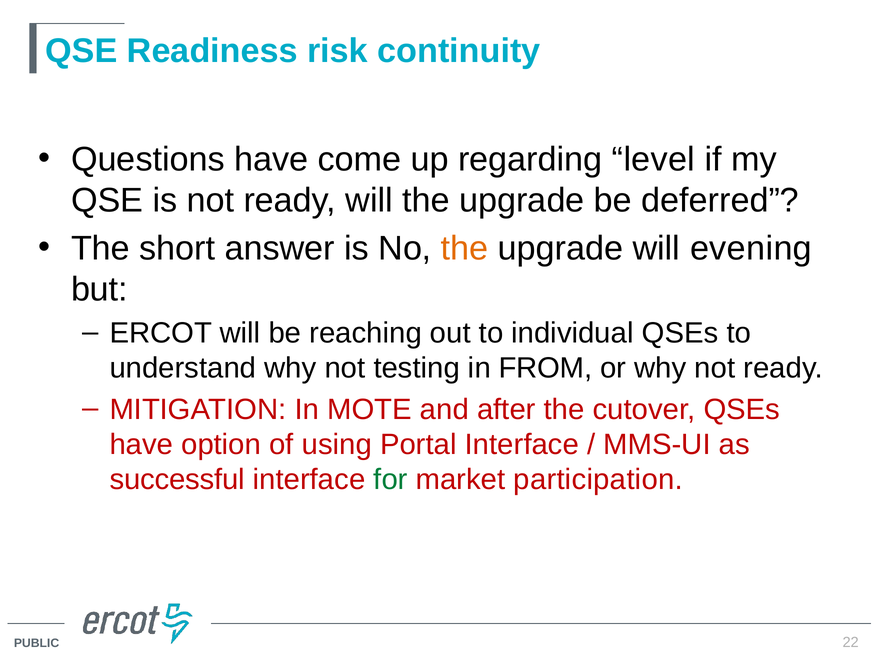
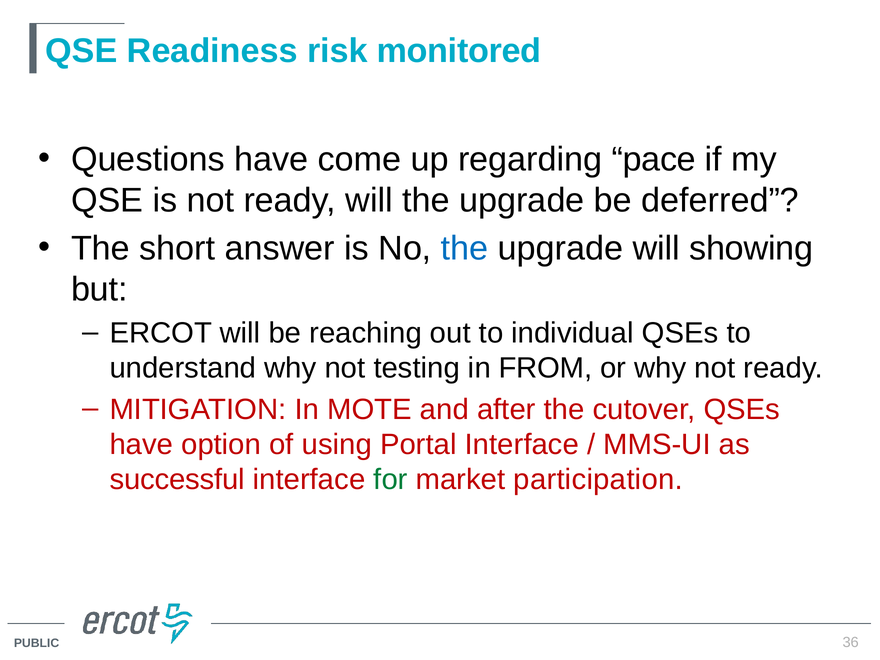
continuity: continuity -> monitored
level: level -> pace
the at (465, 248) colour: orange -> blue
evening: evening -> showing
22: 22 -> 36
